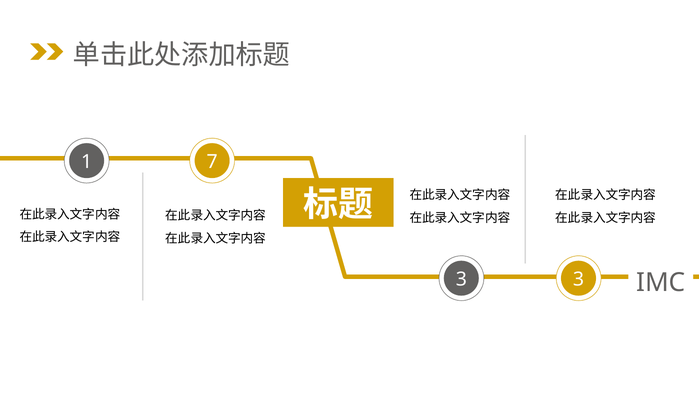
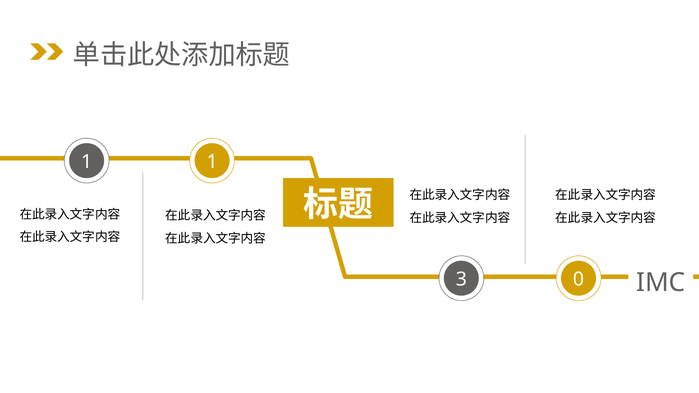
1 7: 7 -> 1
3 3: 3 -> 0
